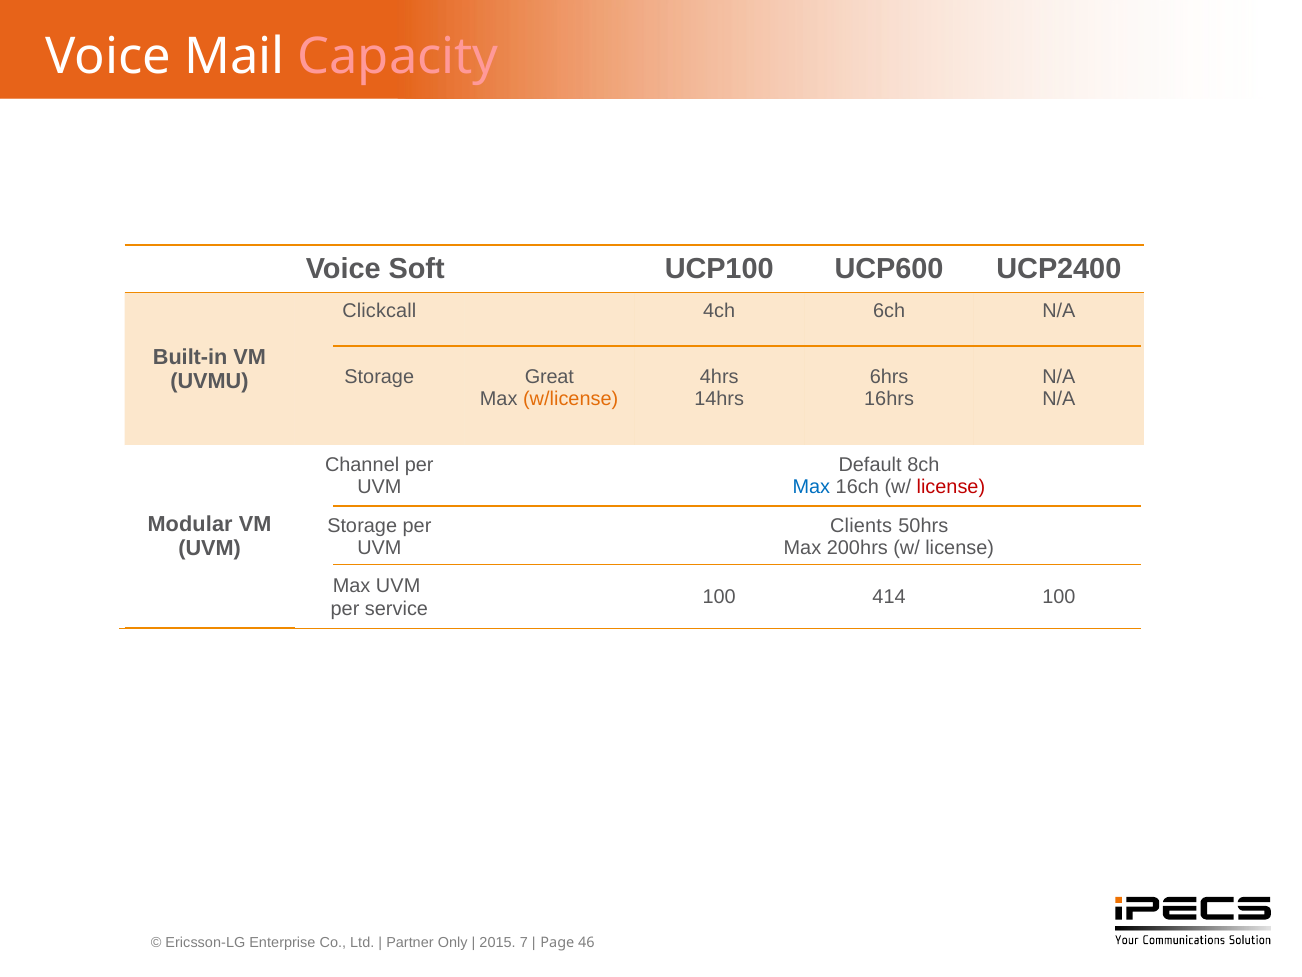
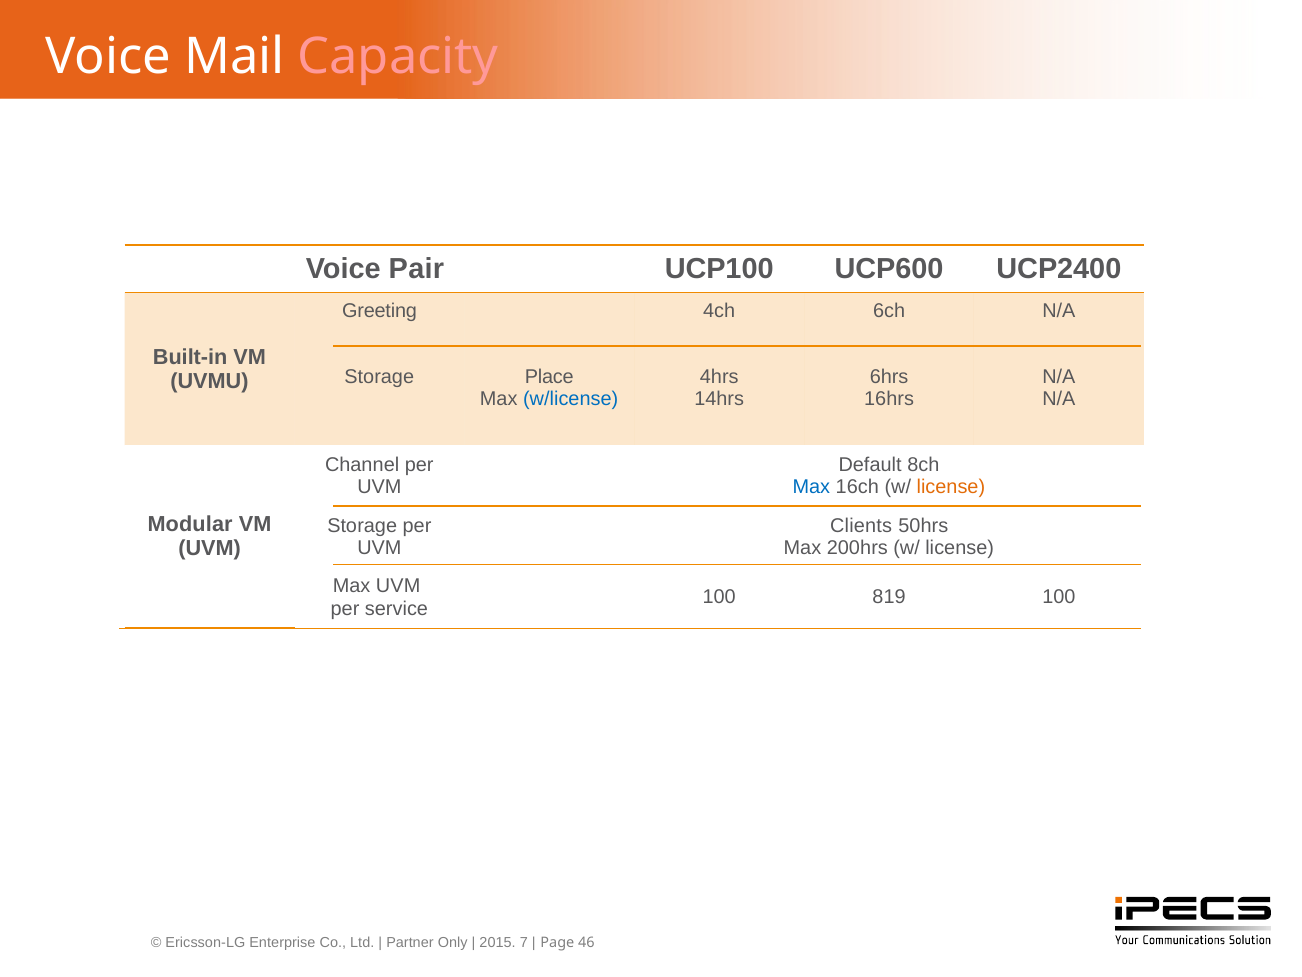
Soft: Soft -> Pair
Clickcall: Clickcall -> Greeting
Great: Great -> Place
w/license colour: orange -> blue
license at (951, 487) colour: red -> orange
414: 414 -> 819
